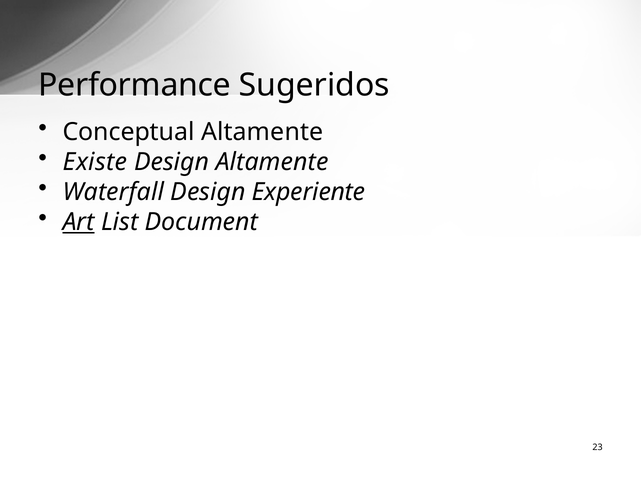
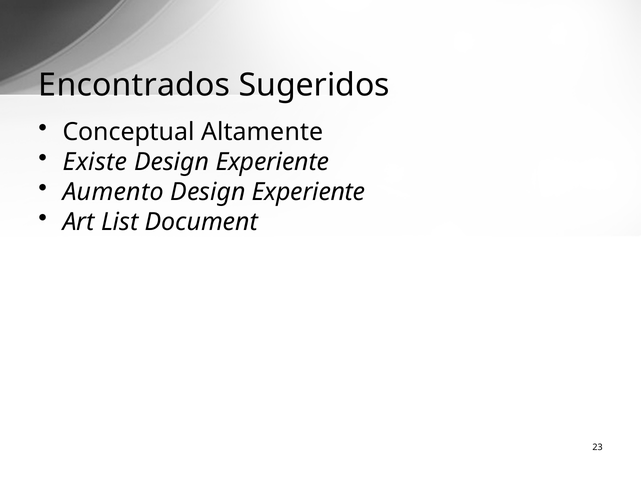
Performance: Performance -> Encontrados
Altamente at (272, 162): Altamente -> Experiente
Waterfall: Waterfall -> Aumento
Art underline: present -> none
